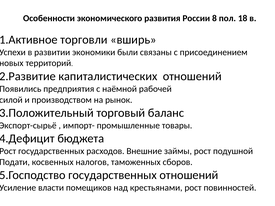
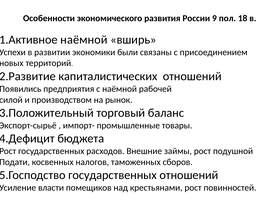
8: 8 -> 9
торговли at (84, 40): торговли -> наёмной
